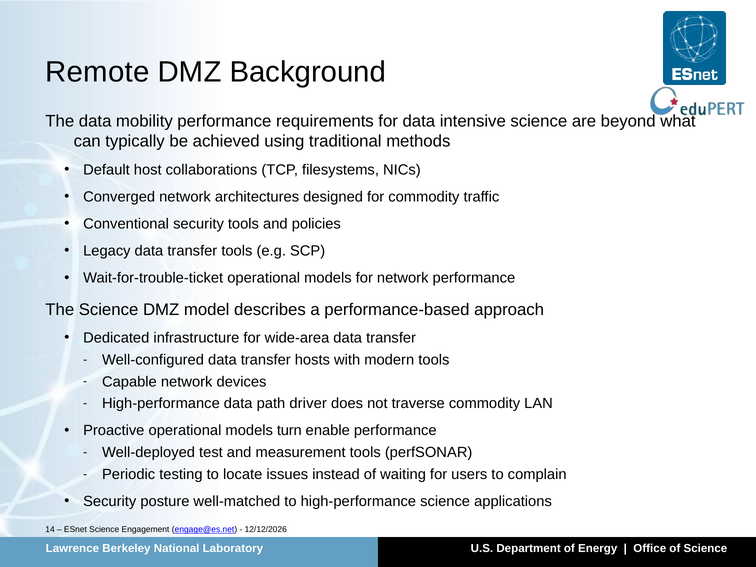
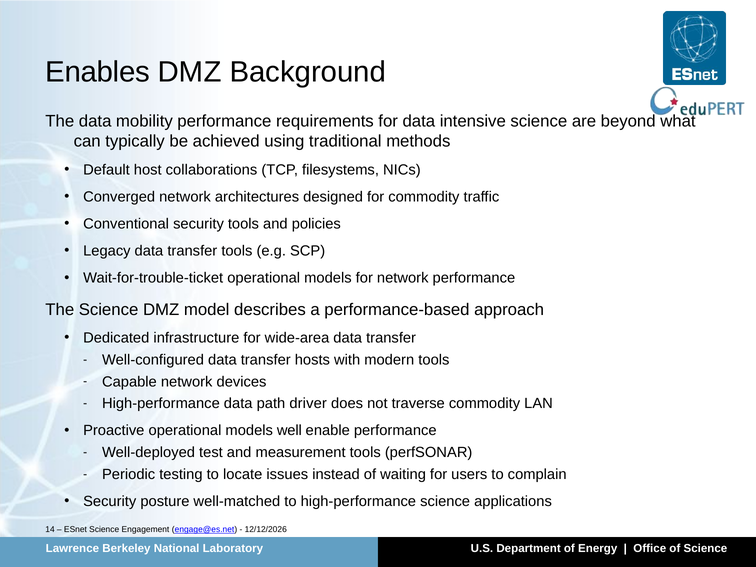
Remote: Remote -> Enables
turn: turn -> well
